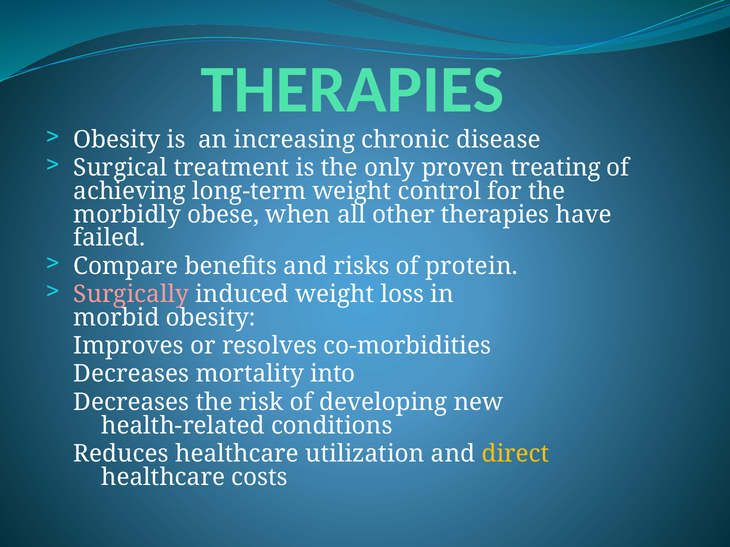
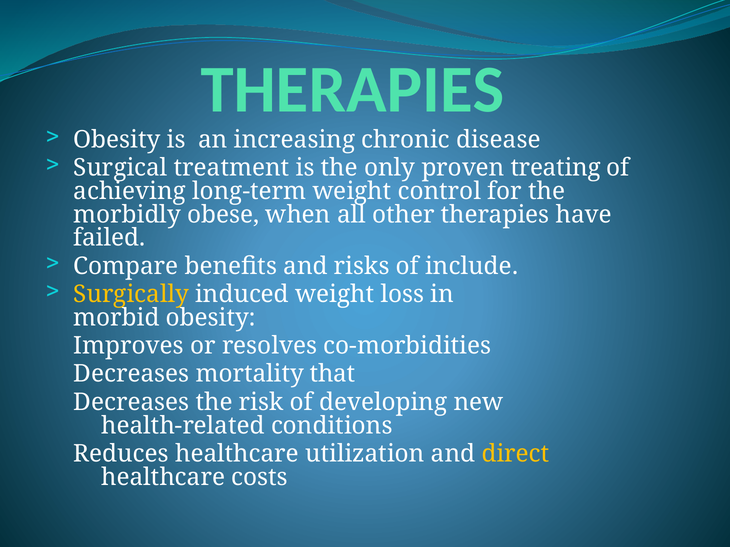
protein: protein -> include
Surgically colour: pink -> yellow
into: into -> that
